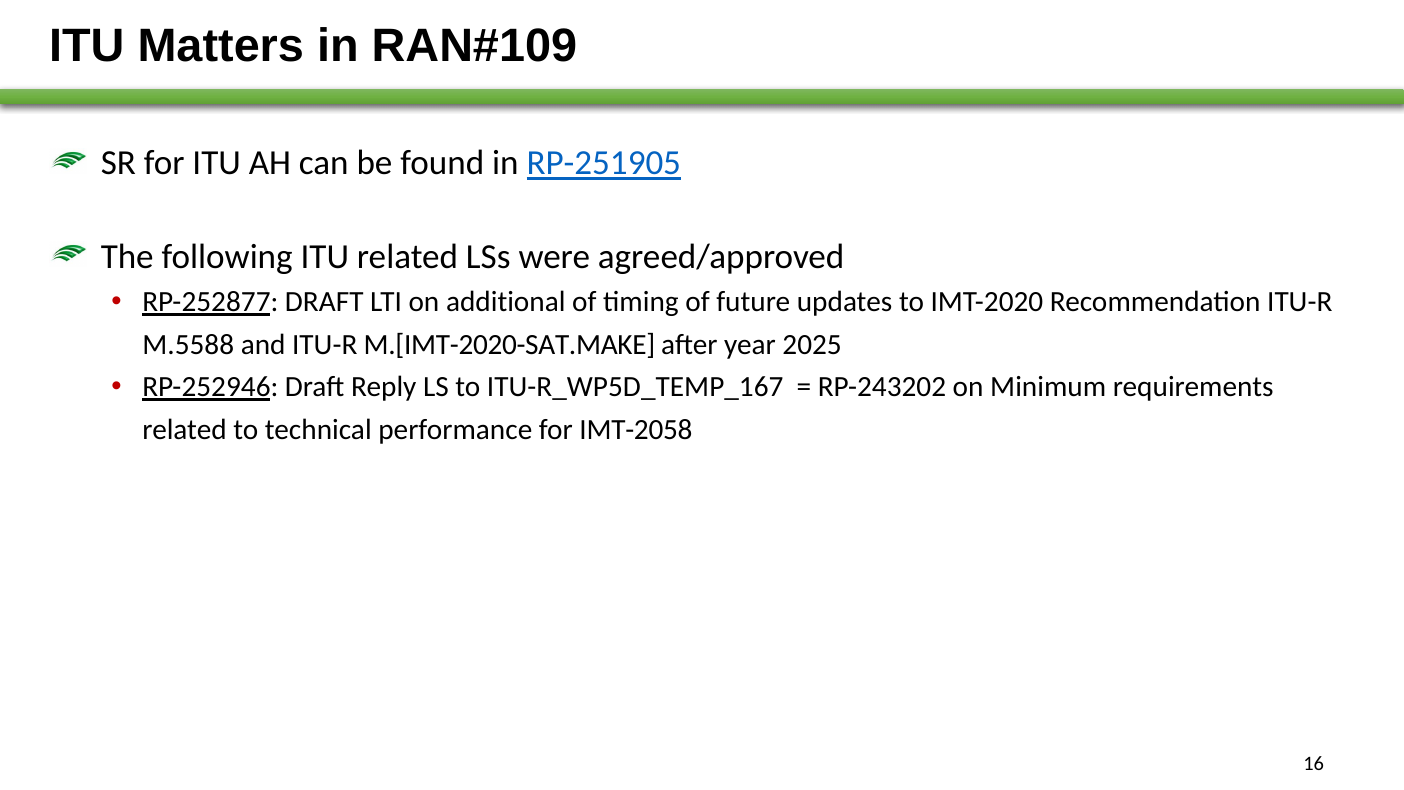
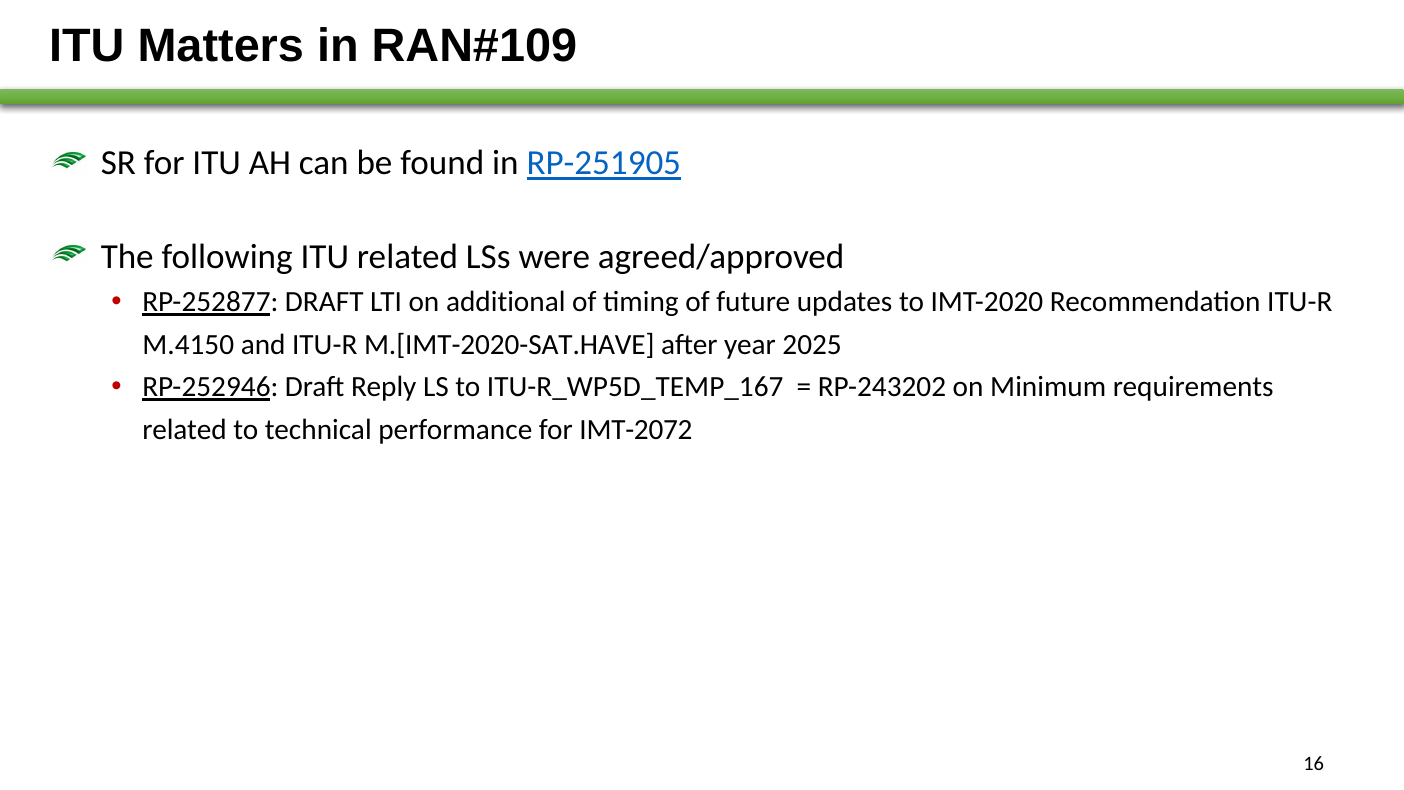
M.5588: M.5588 -> M.4150
M.[IMT-2020-SAT.MAKE: M.[IMT-2020-SAT.MAKE -> M.[IMT-2020-SAT.HAVE
IMT-2058: IMT-2058 -> IMT-2072
